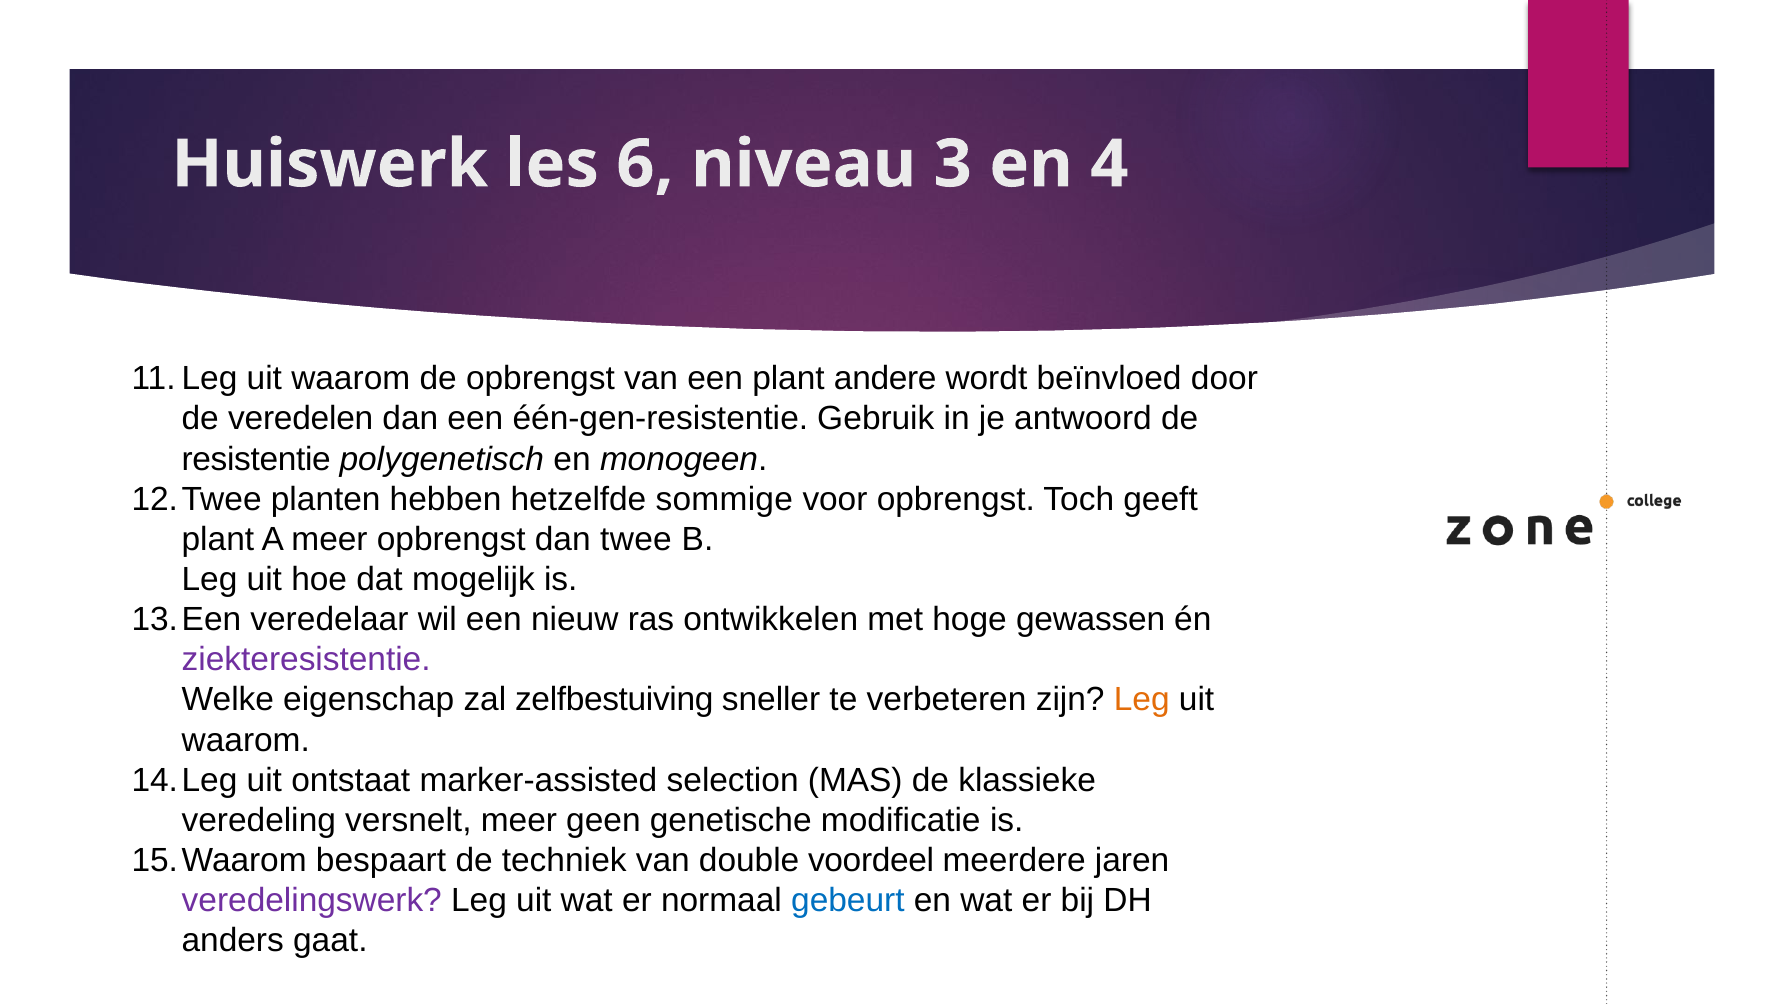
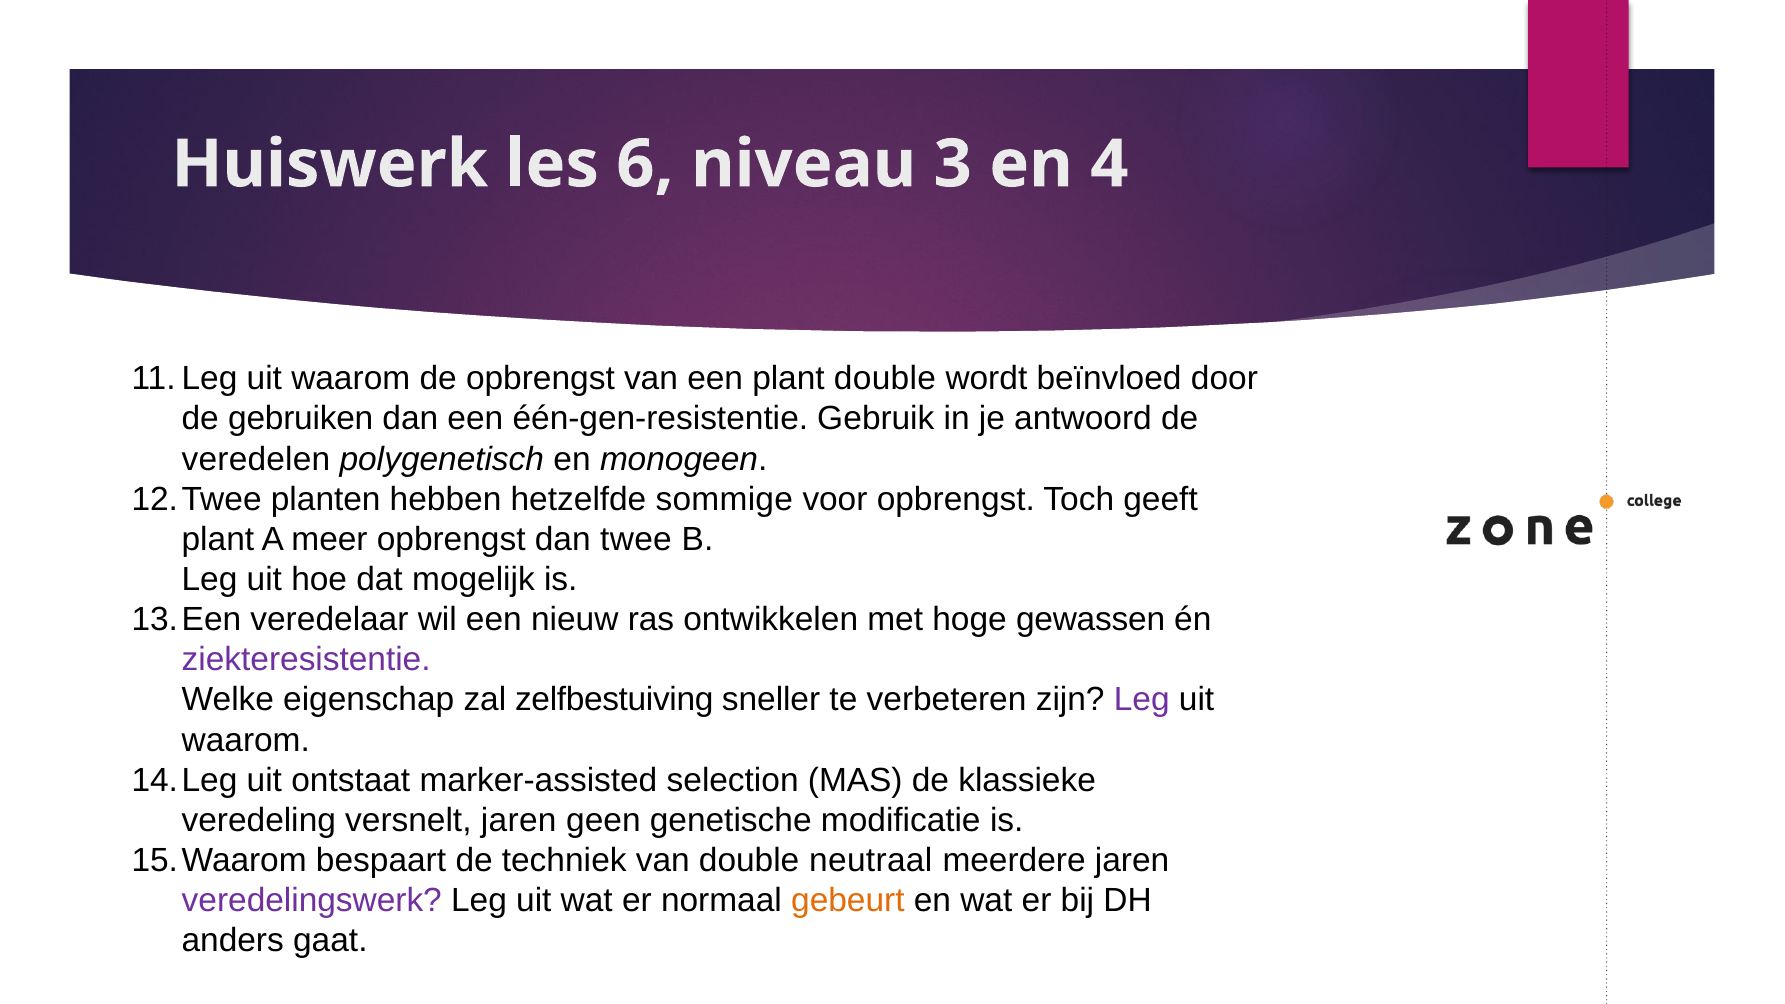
plant andere: andere -> double
veredelen: veredelen -> gebruiken
resistentie: resistentie -> veredelen
Leg at (1142, 700) colour: orange -> purple
versnelt meer: meer -> jaren
voordeel: voordeel -> neutraal
gebeurt colour: blue -> orange
